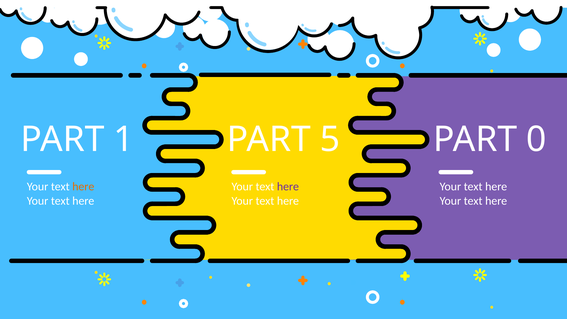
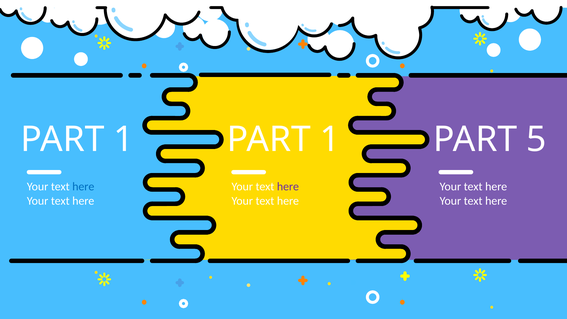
1 PART 5: 5 -> 1
0: 0 -> 5
here at (83, 187) colour: orange -> blue
